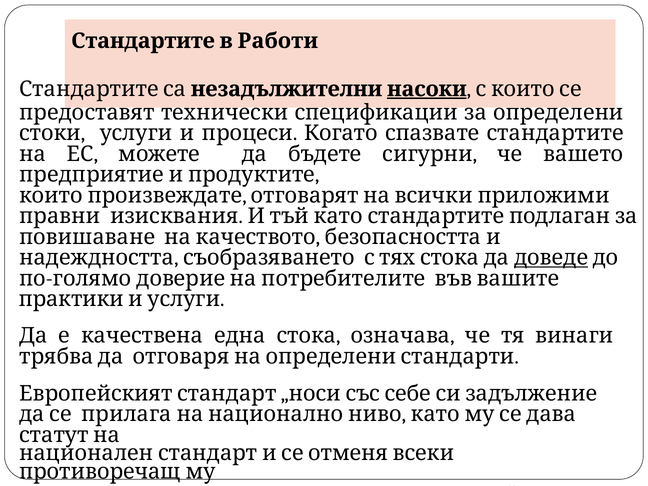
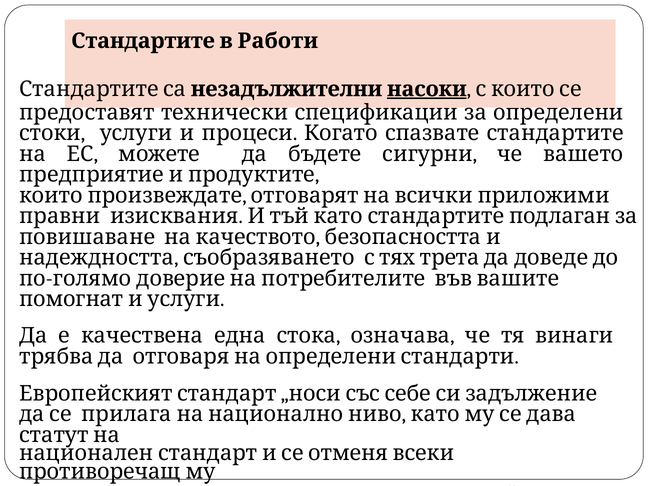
тях стока: стока -> трета
доведе underline: present -> none
практики: практики -> помогнат
